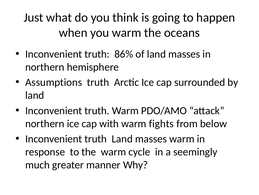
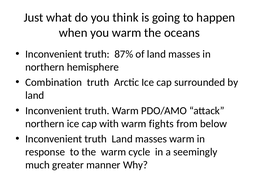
86%: 86% -> 87%
Assumptions: Assumptions -> Combination
